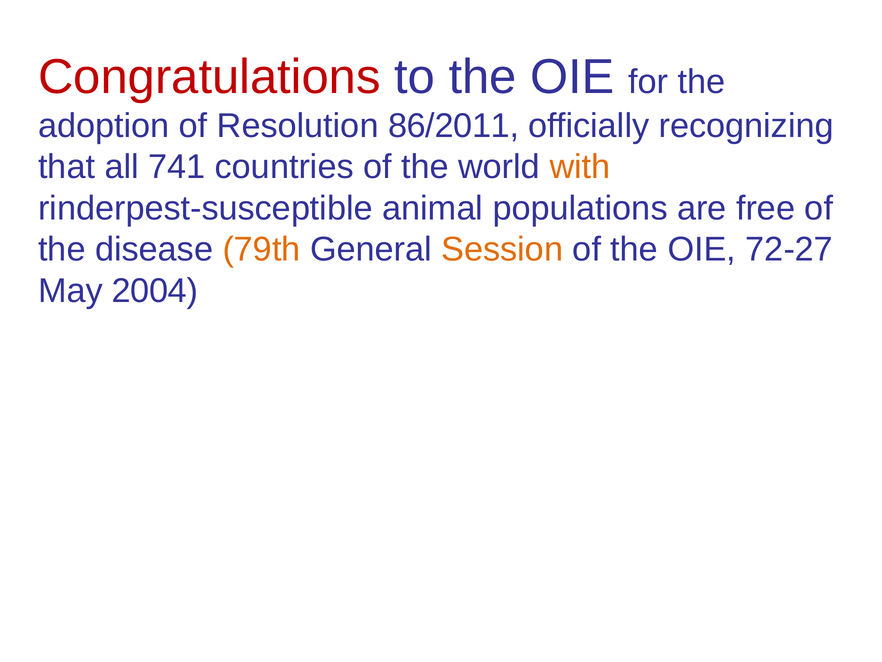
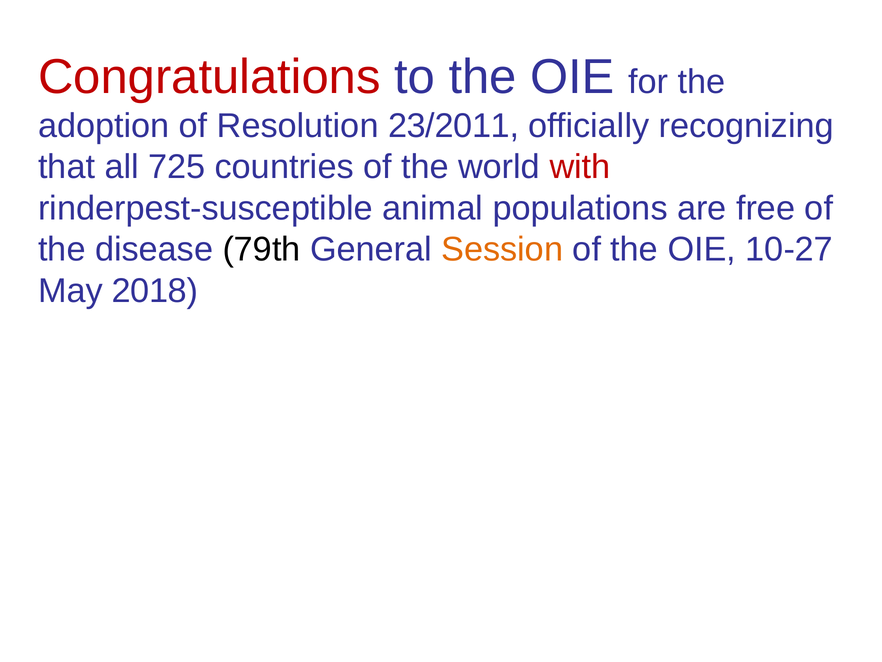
86/2011: 86/2011 -> 23/2011
741: 741 -> 725
with colour: orange -> red
79th colour: orange -> black
72‑27: 72‑27 -> 10‑27
2004: 2004 -> 2018
